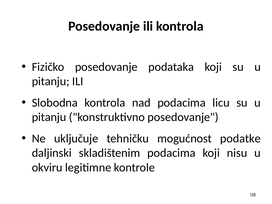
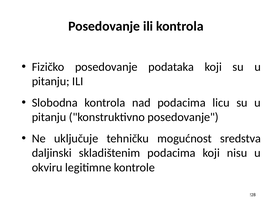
podatke: podatke -> sredstva
